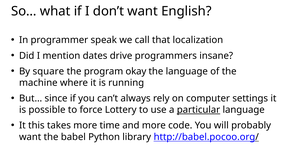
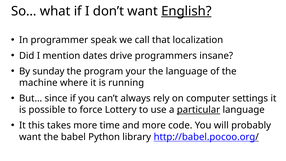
English underline: none -> present
square: square -> sunday
okay: okay -> your
